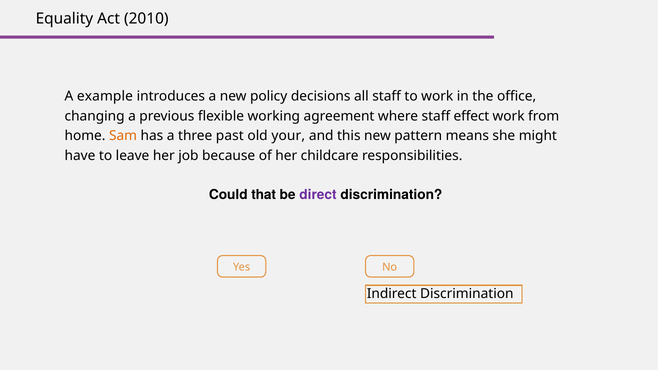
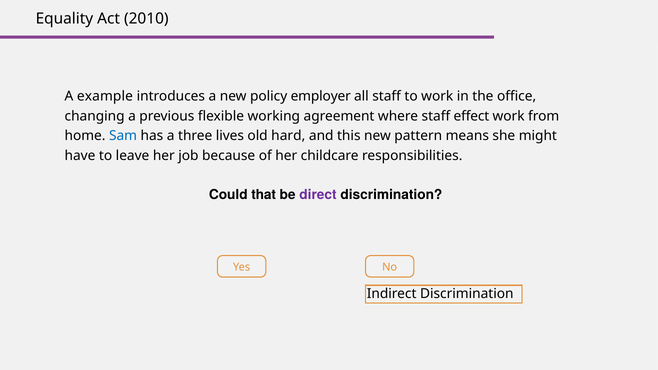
decisions: decisions -> employer
Sam colour: orange -> blue
past: past -> lives
your: your -> hard
